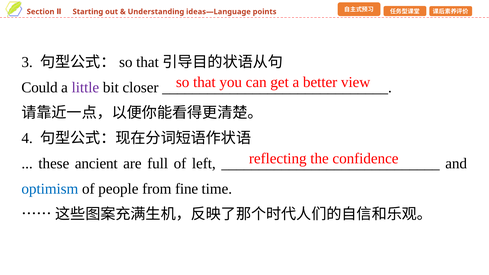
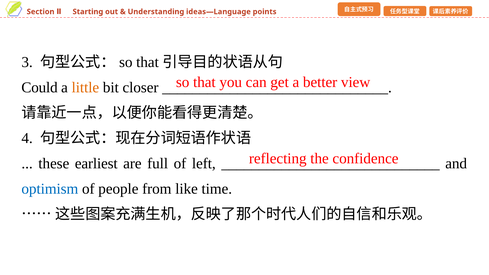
little colour: purple -> orange
ancient: ancient -> earliest
fine: fine -> like
